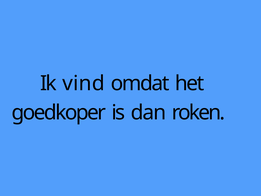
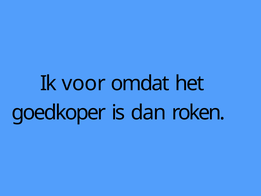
vind: vind -> voor
